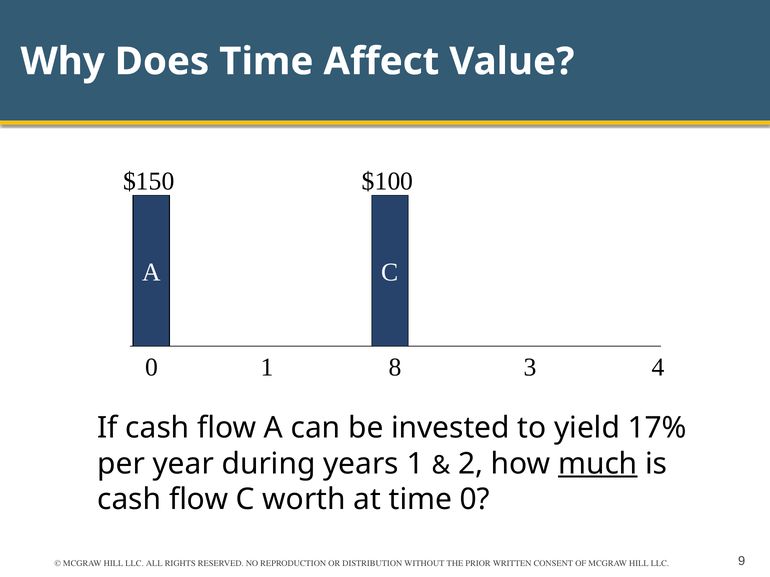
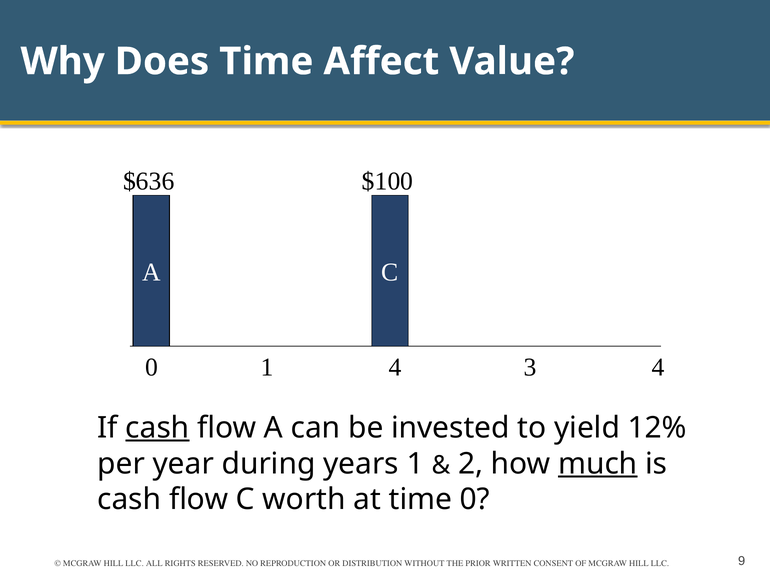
$150: $150 -> $636
1 8: 8 -> 4
cash at (157, 428) underline: none -> present
17%: 17% -> 12%
